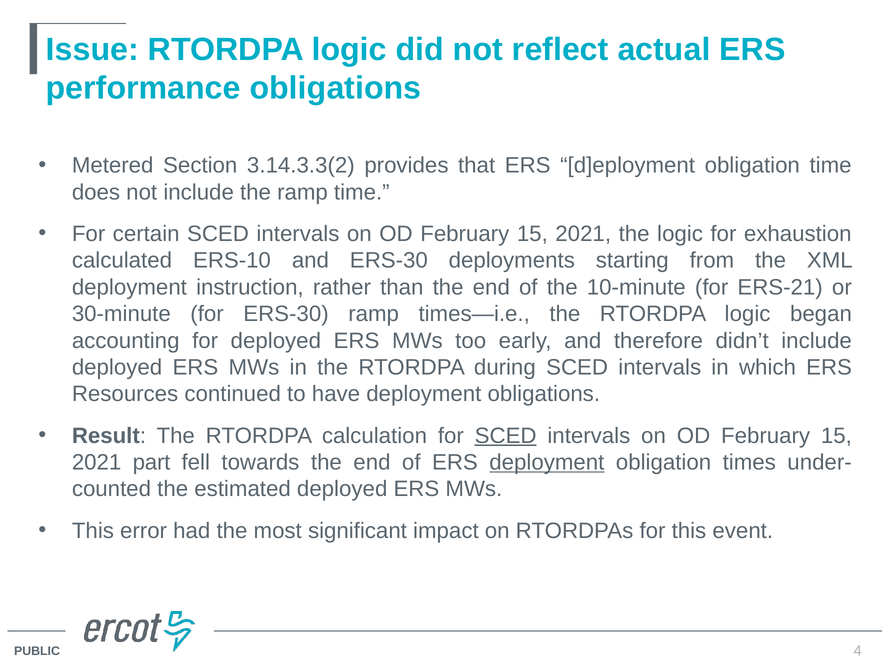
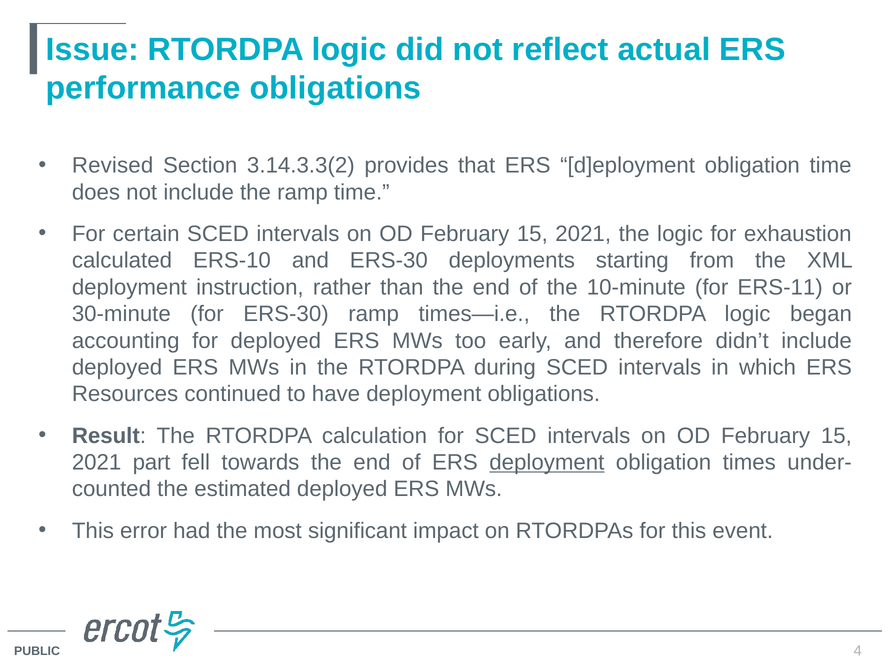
Metered: Metered -> Revised
ERS-21: ERS-21 -> ERS-11
SCED at (506, 436) underline: present -> none
